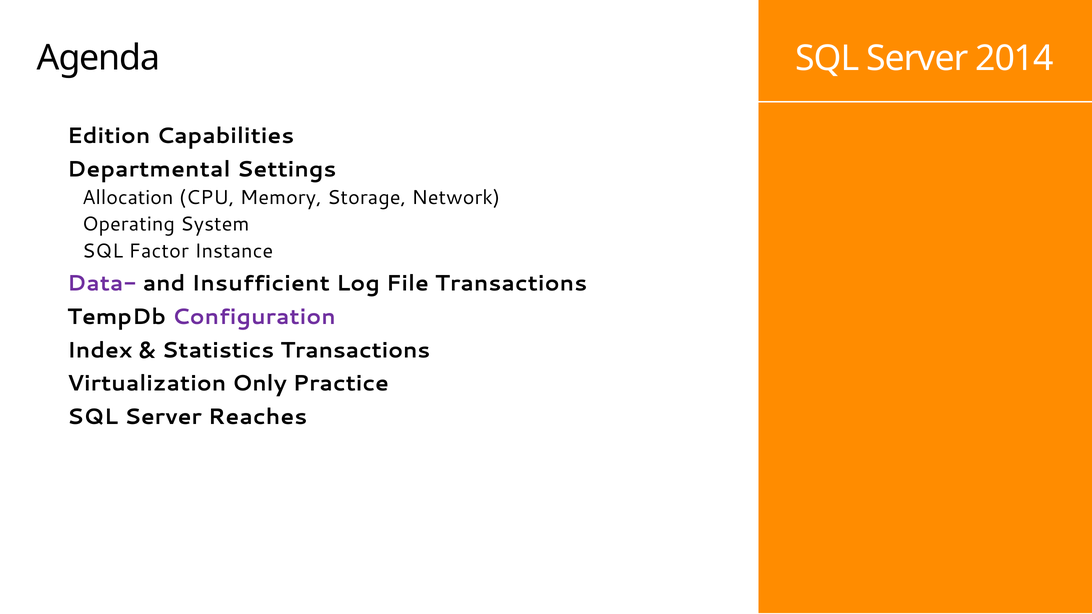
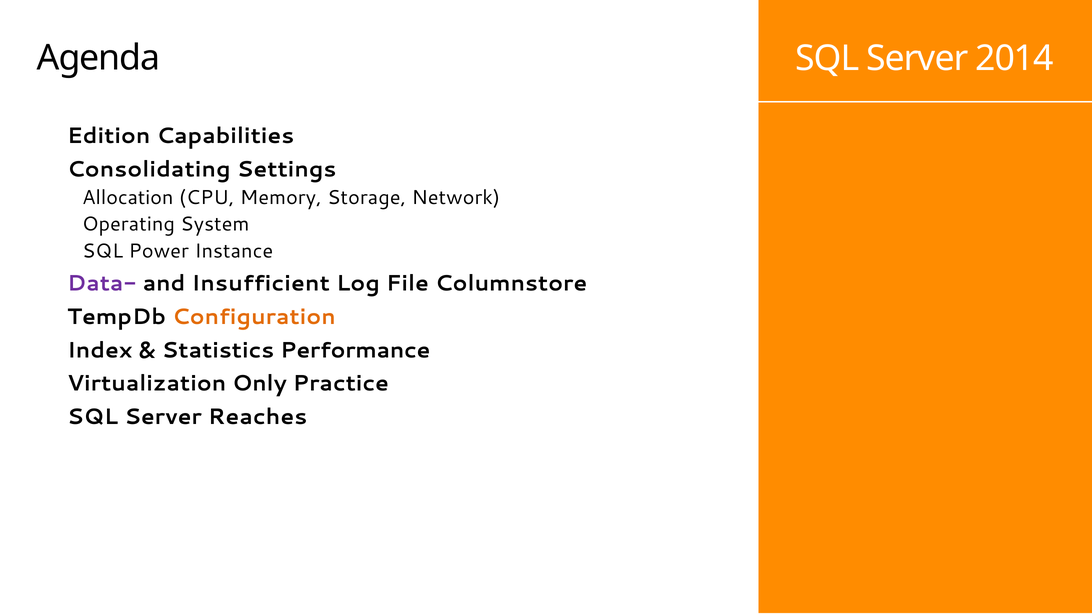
Departmental: Departmental -> Consolidating
Factor: Factor -> Power
File Transactions: Transactions -> Columnstore
Configuration colour: purple -> orange
Statistics Transactions: Transactions -> Performance
